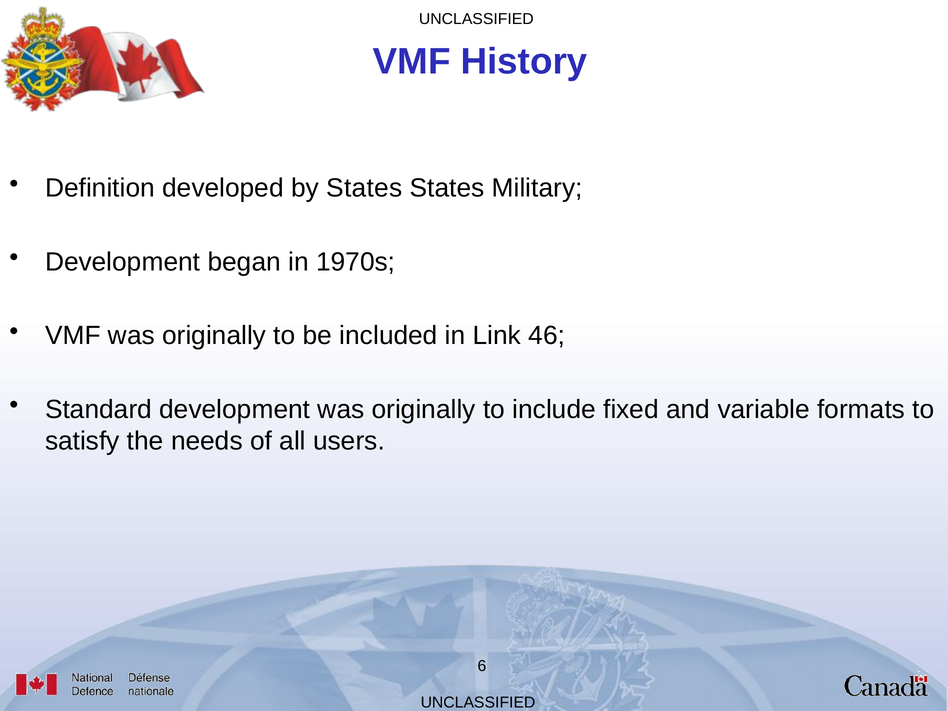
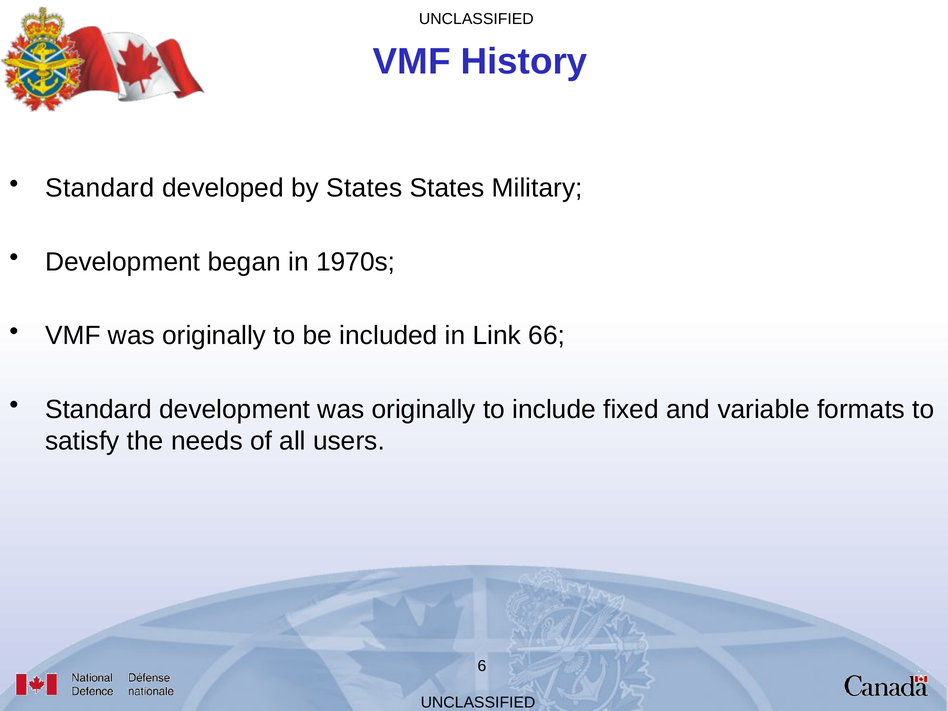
Definition at (100, 188): Definition -> Standard
46: 46 -> 66
